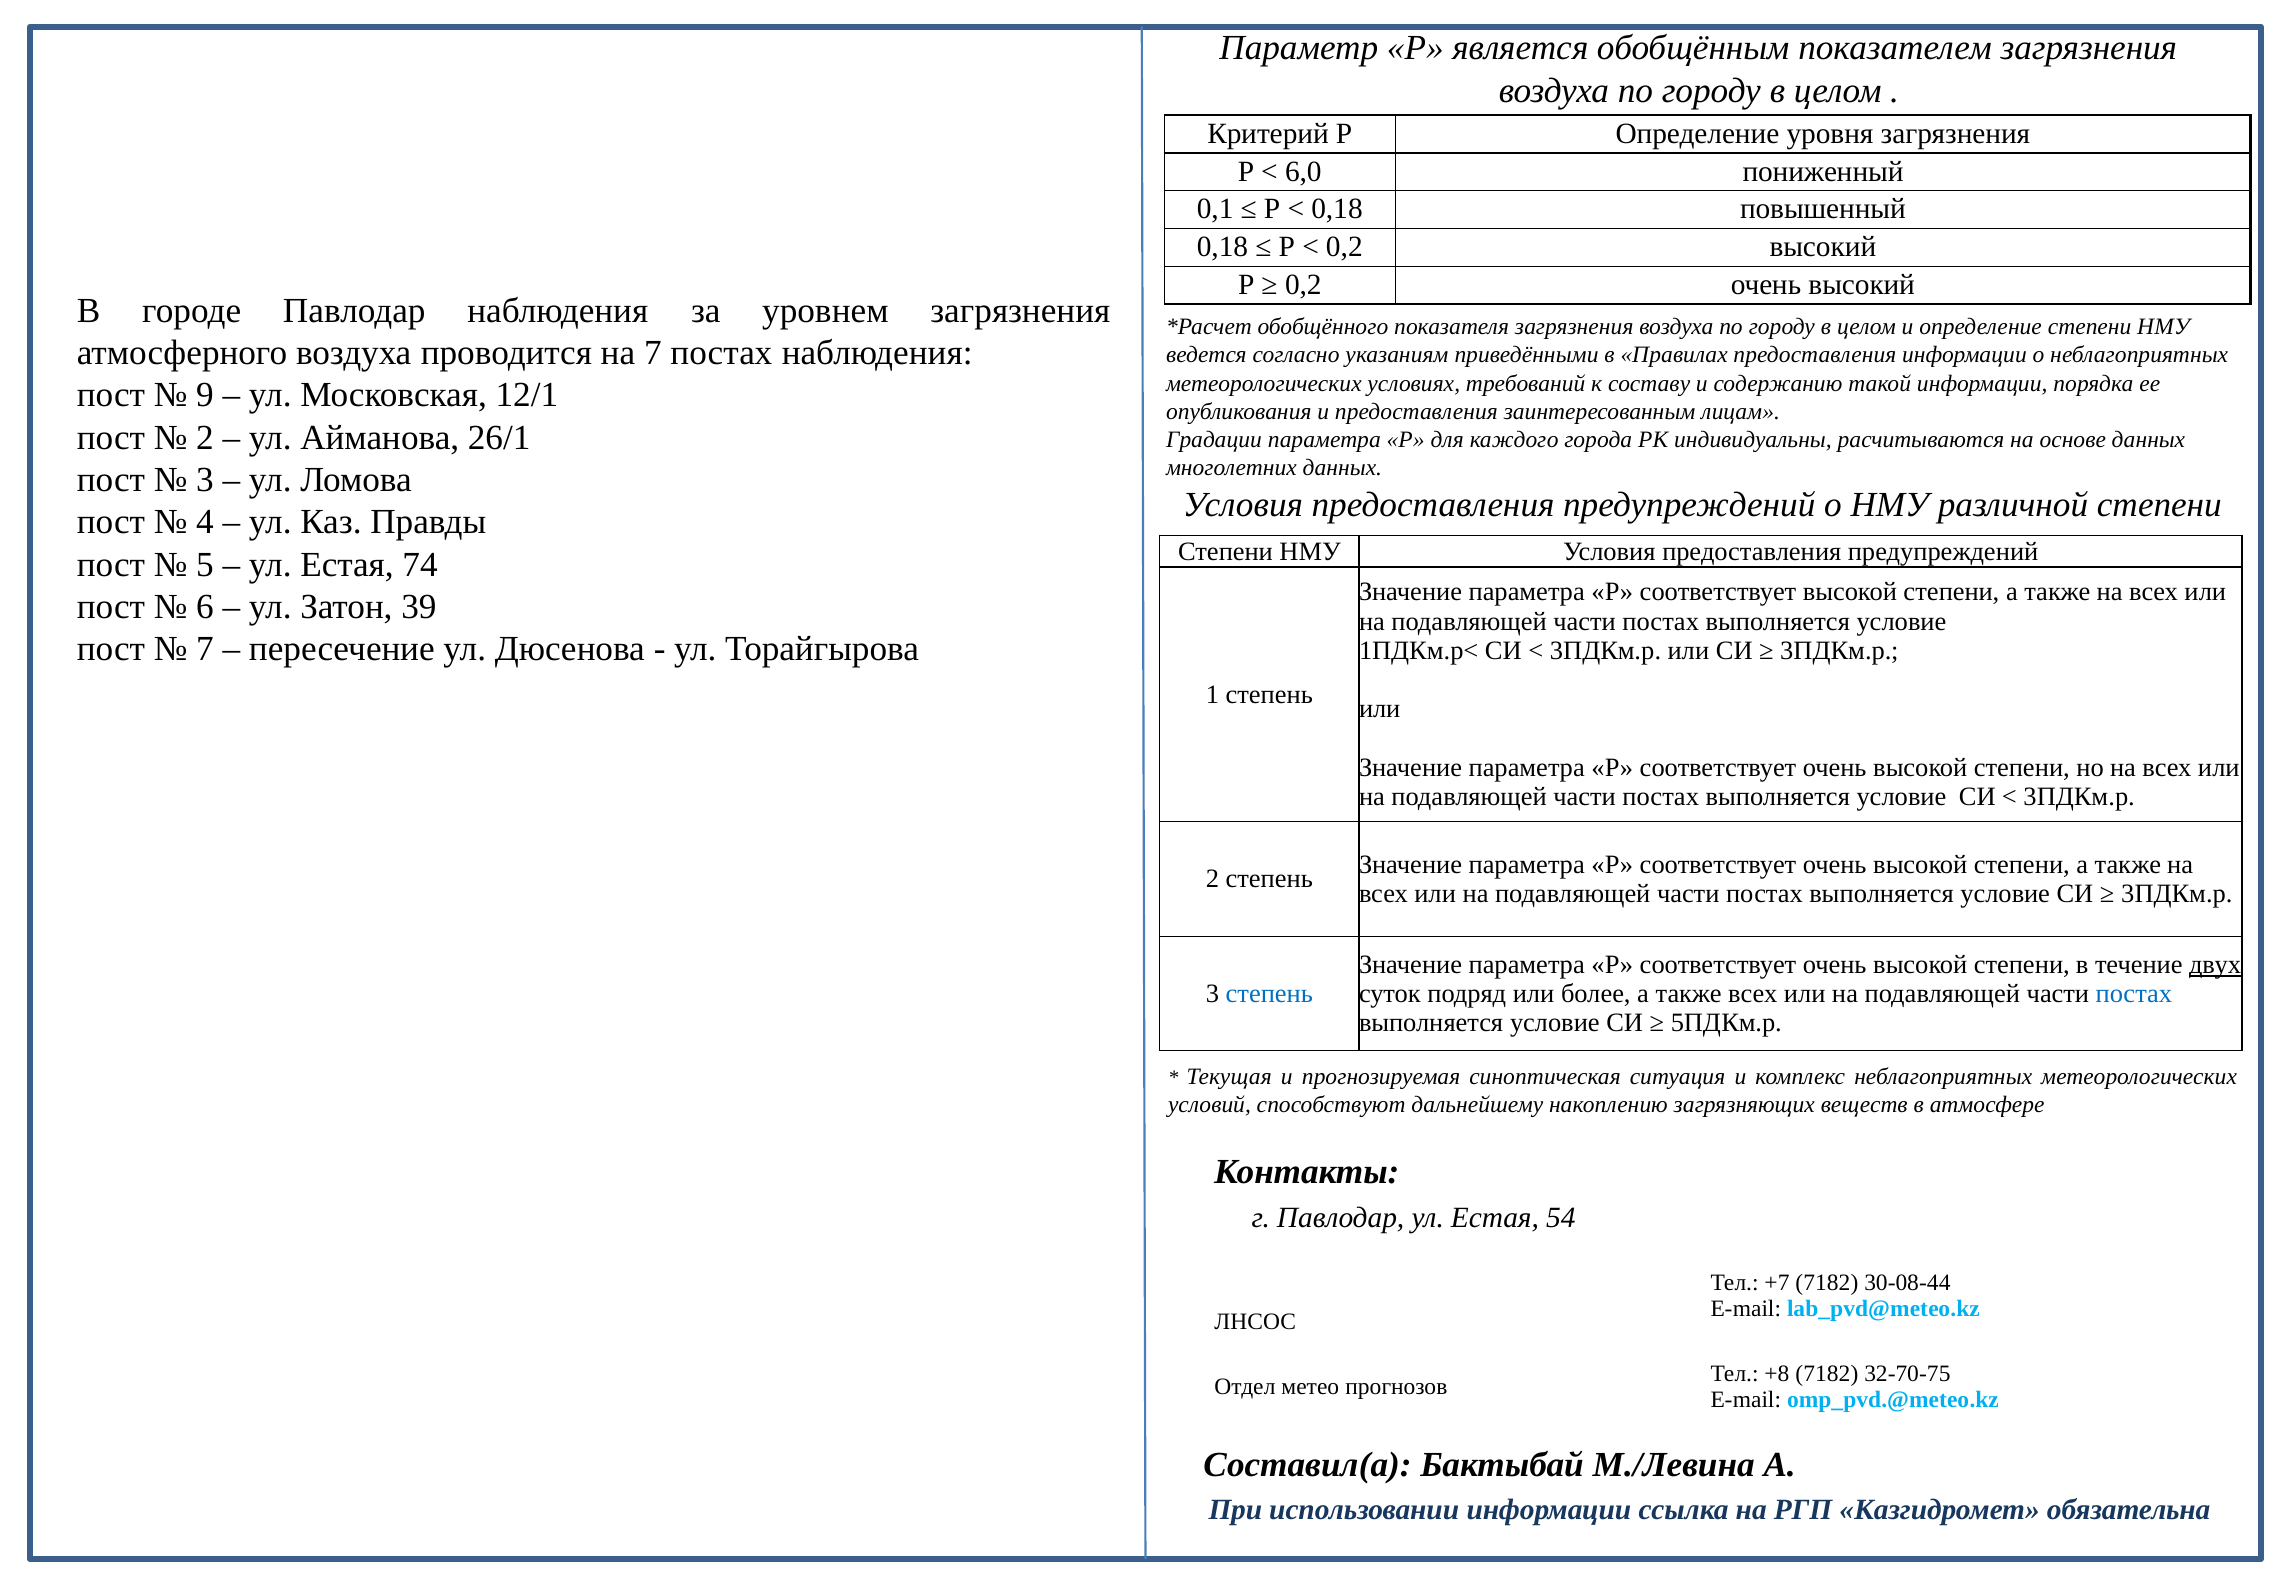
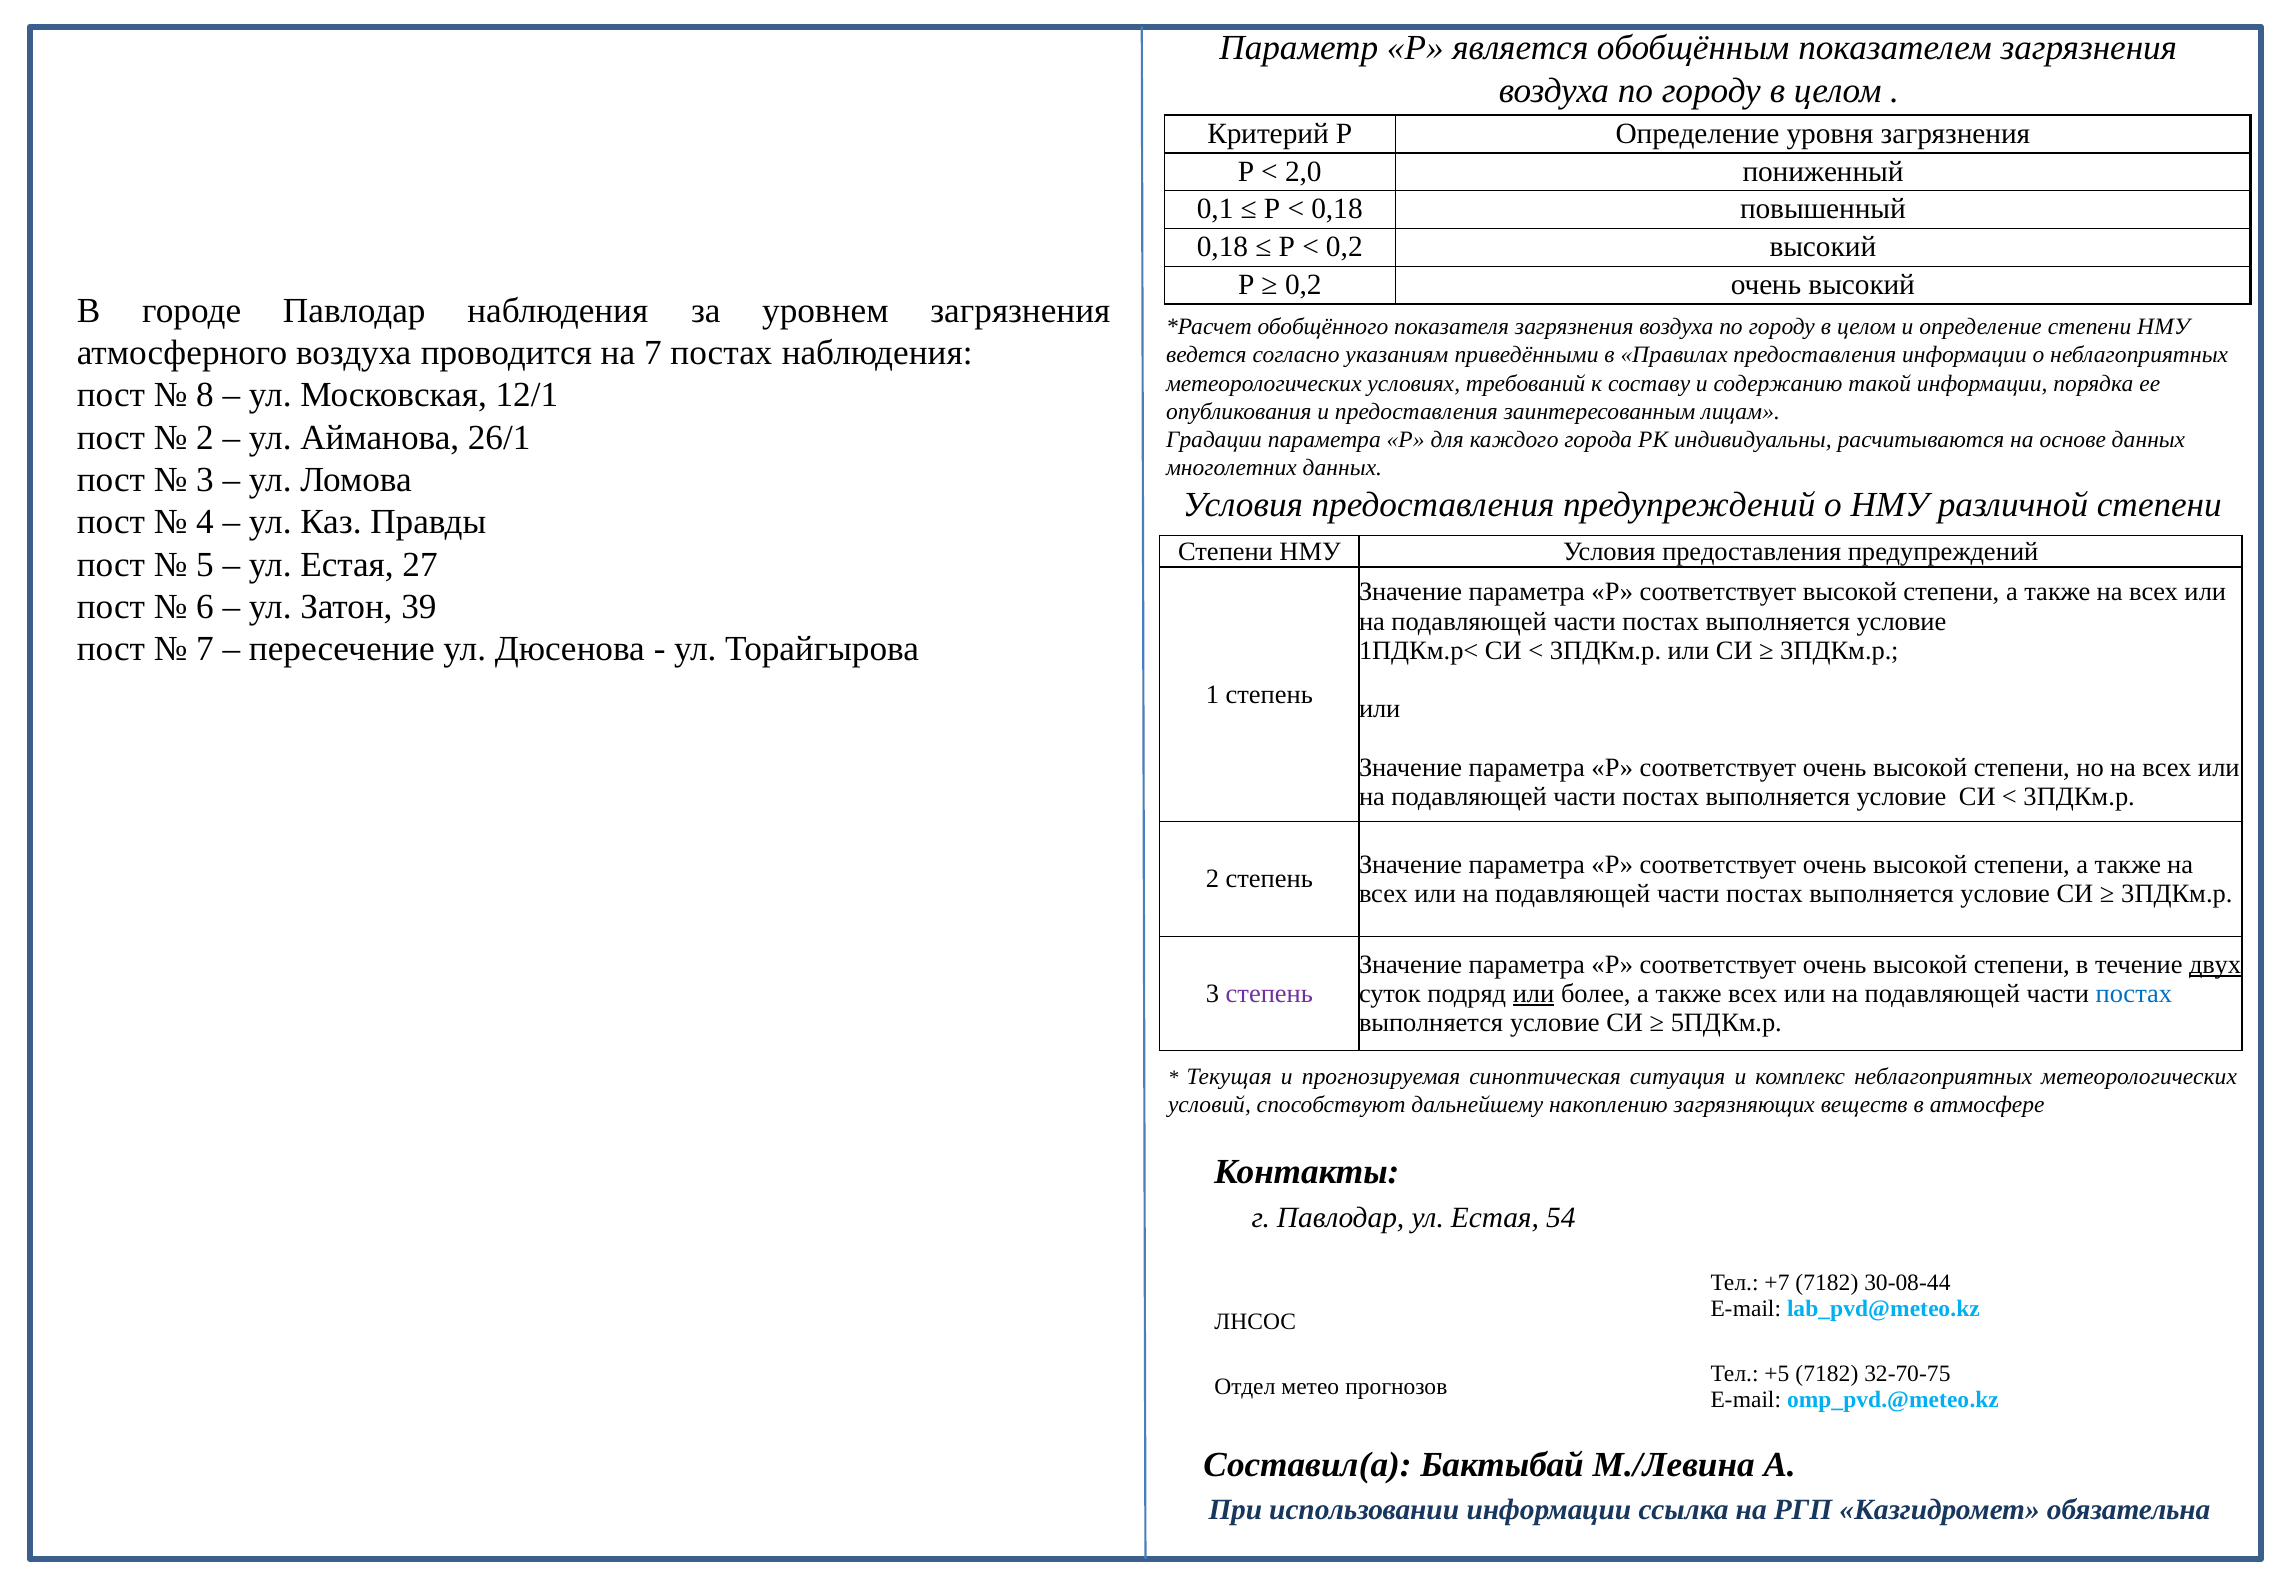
6,0: 6,0 -> 2,0
9: 9 -> 8
74: 74 -> 27
степень at (1269, 994) colour: blue -> purple
или at (1534, 994) underline: none -> present
+8: +8 -> +5
